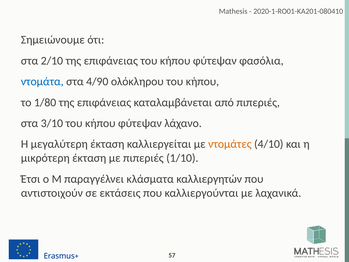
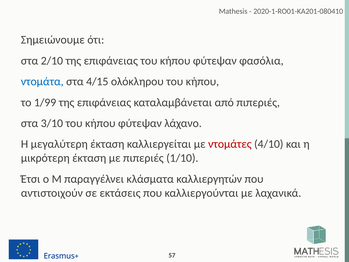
4/90: 4/90 -> 4/15
1/80: 1/80 -> 1/99
ντομάτες colour: orange -> red
